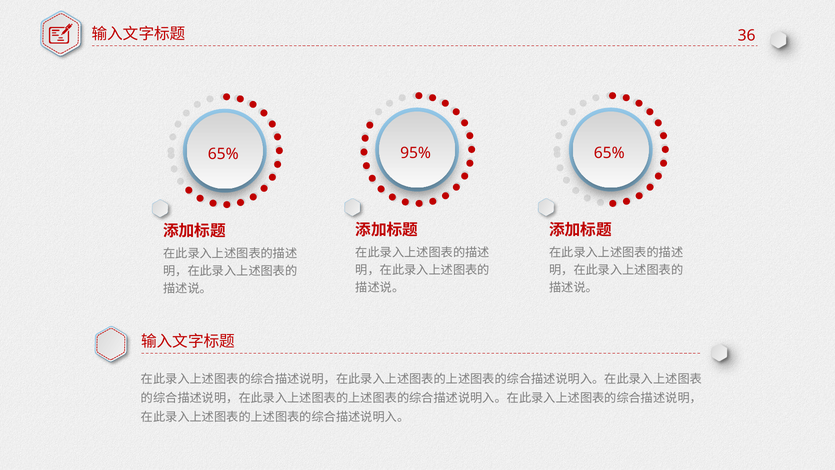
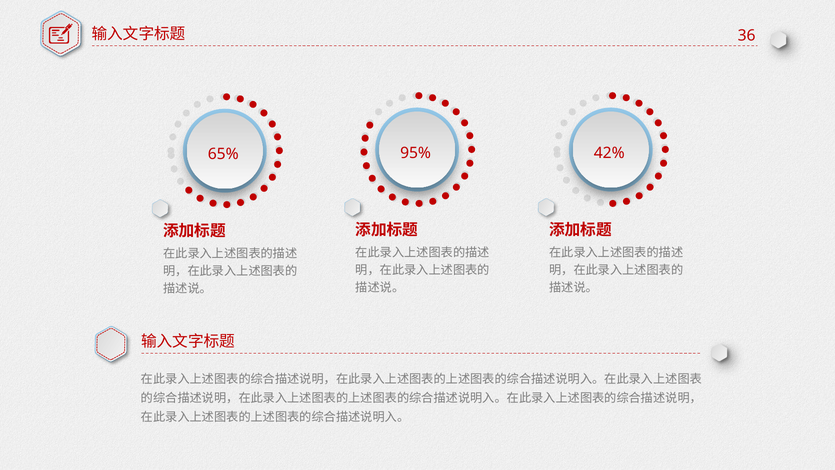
65% at (609, 153): 65% -> 42%
